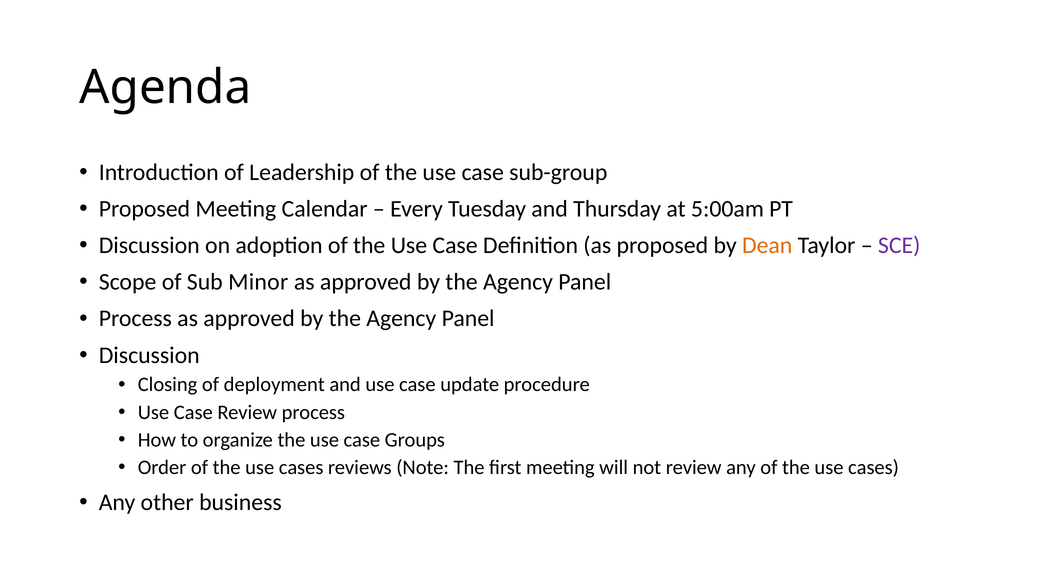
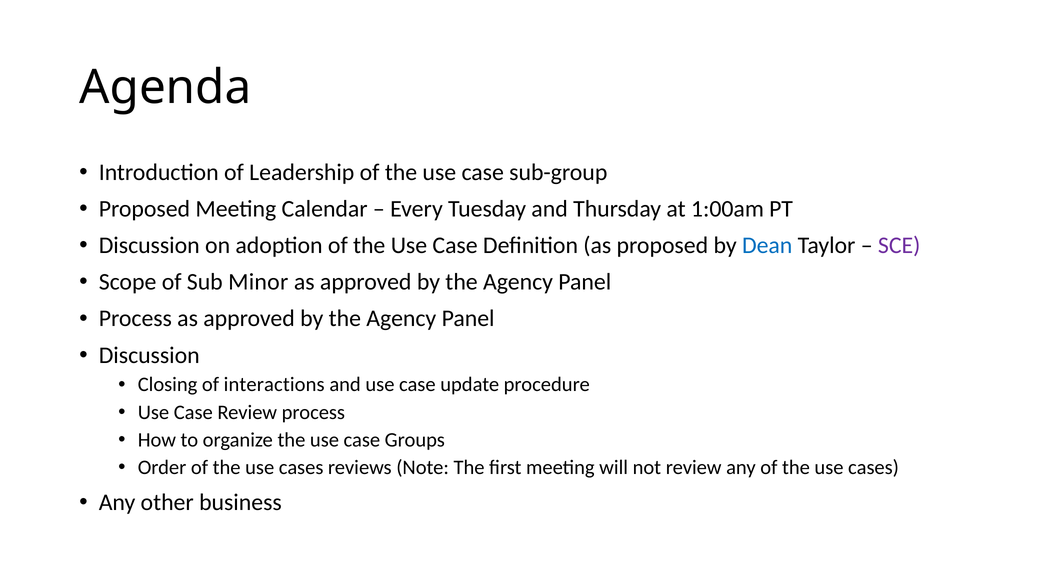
5:00am: 5:00am -> 1:00am
Dean colour: orange -> blue
deployment: deployment -> interactions
